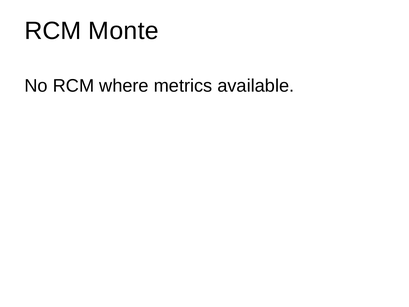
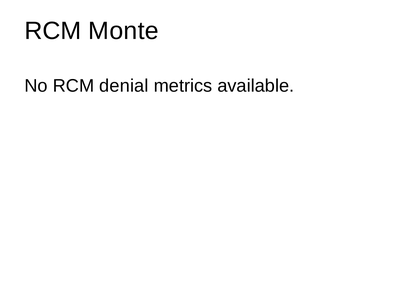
where: where -> denial
